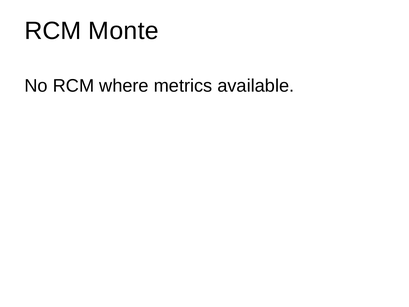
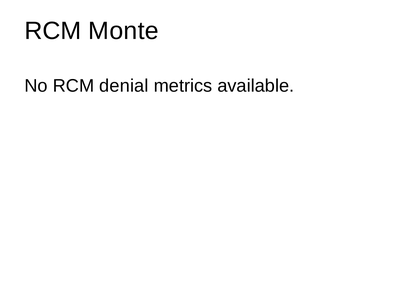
where: where -> denial
